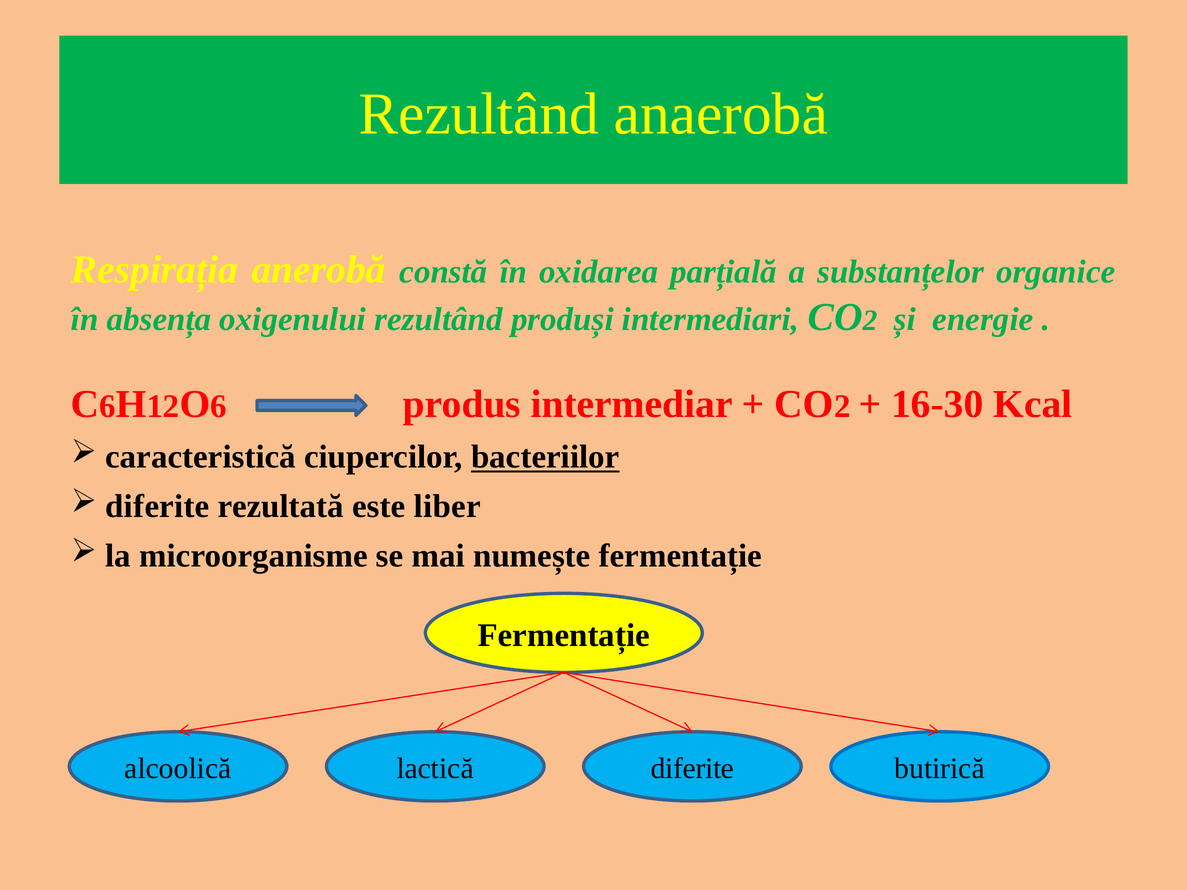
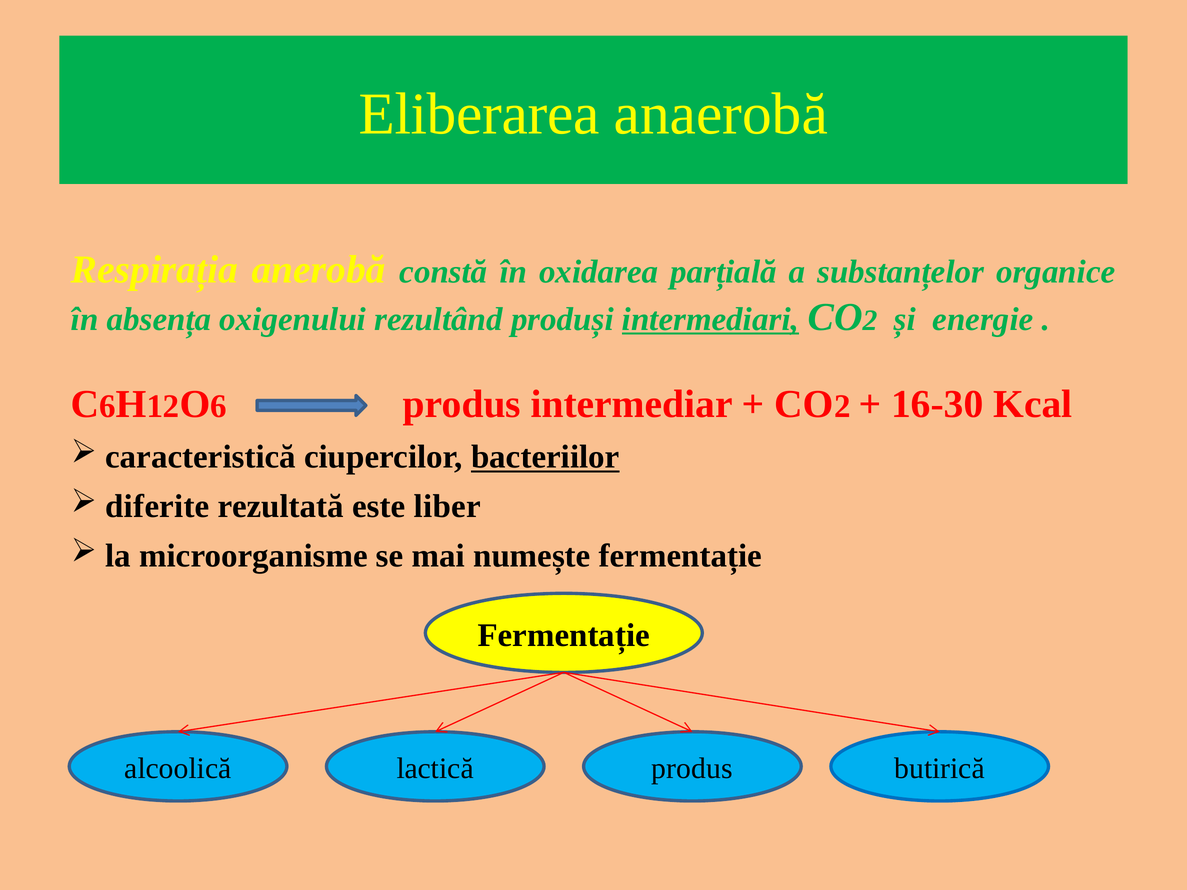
Rezultând at (479, 114): Rezultând -> Eliberarea
intermediari underline: none -> present
diferite at (692, 769): diferite -> produs
